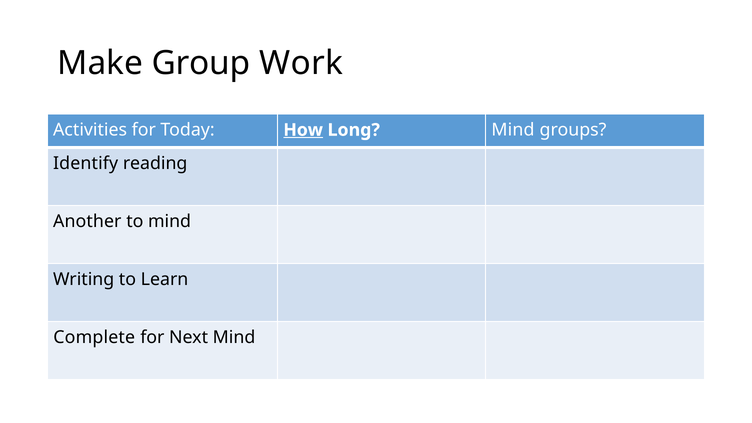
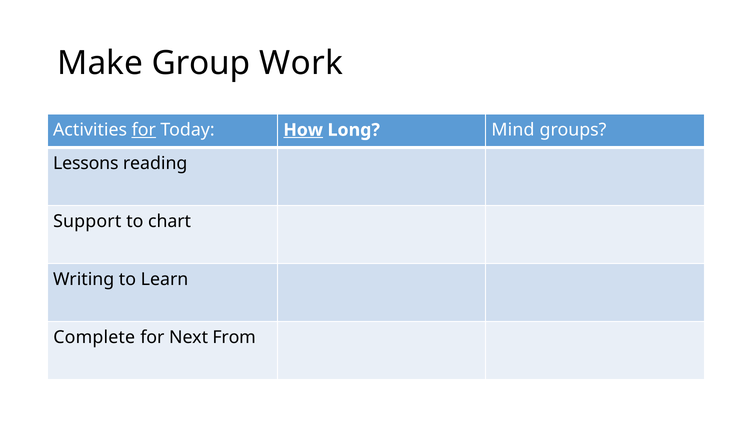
for at (144, 130) underline: none -> present
Identify: Identify -> Lessons
Another: Another -> Support
to mind: mind -> chart
Next Mind: Mind -> From
